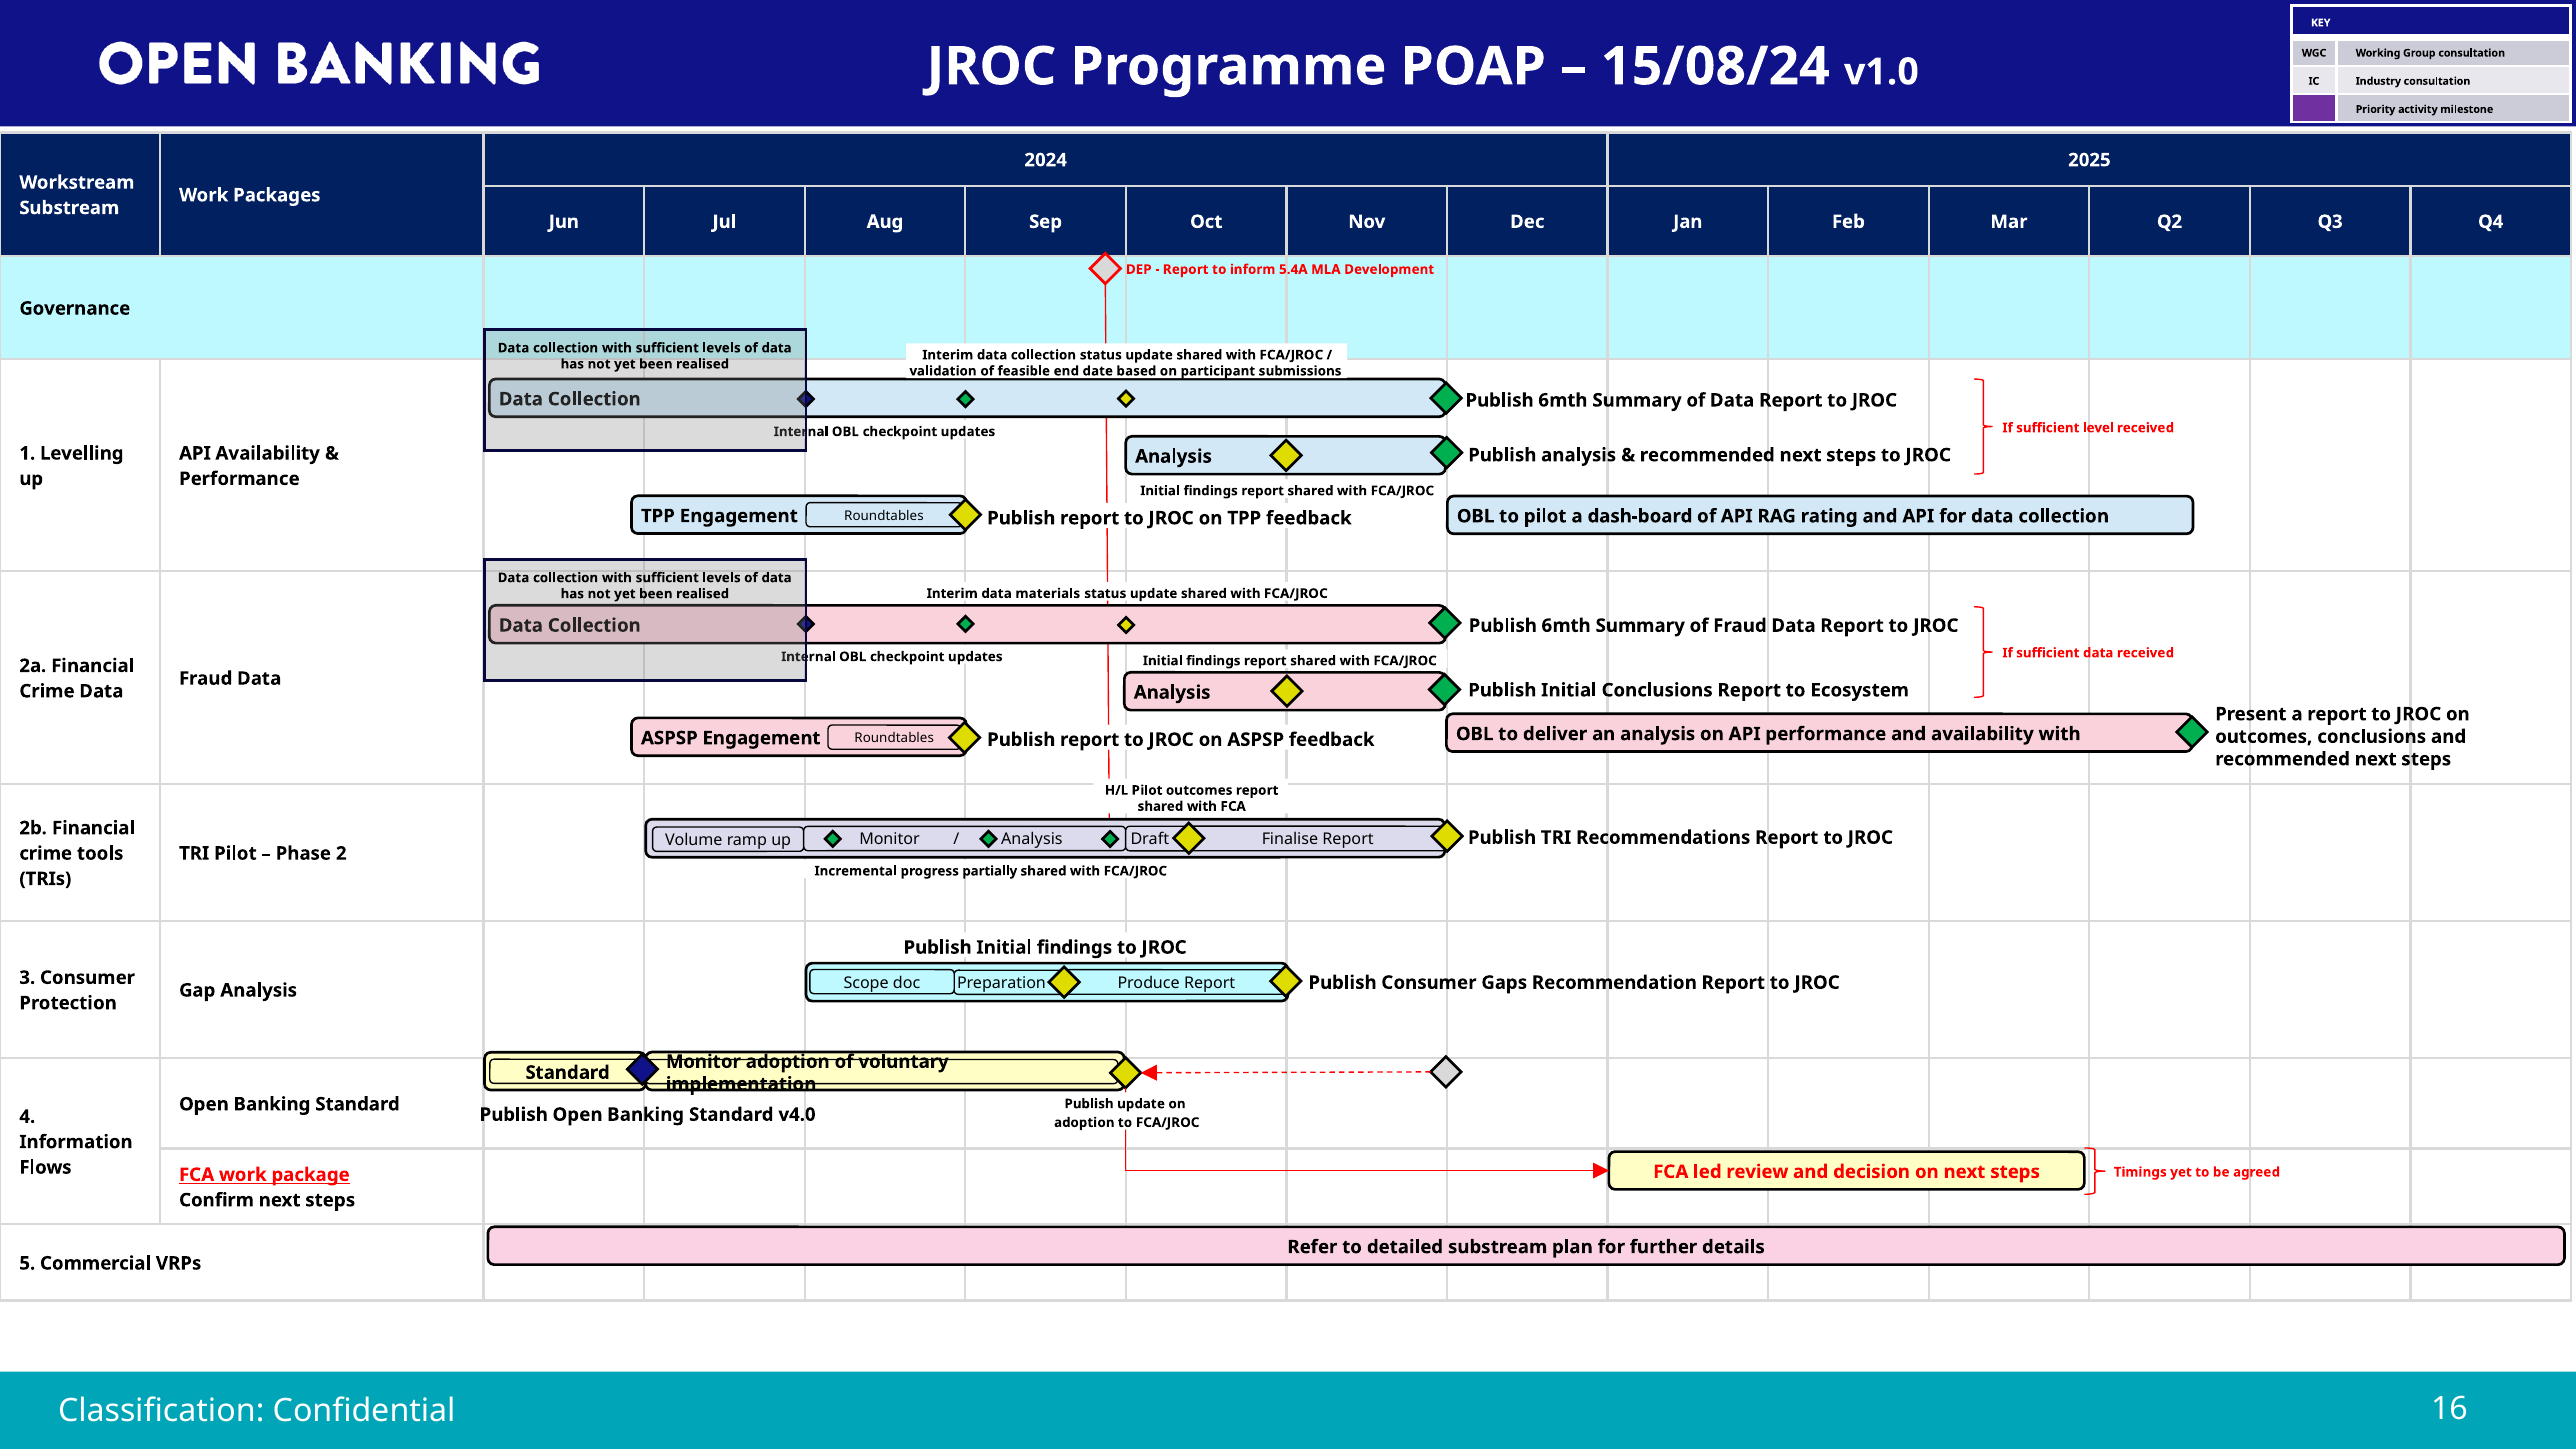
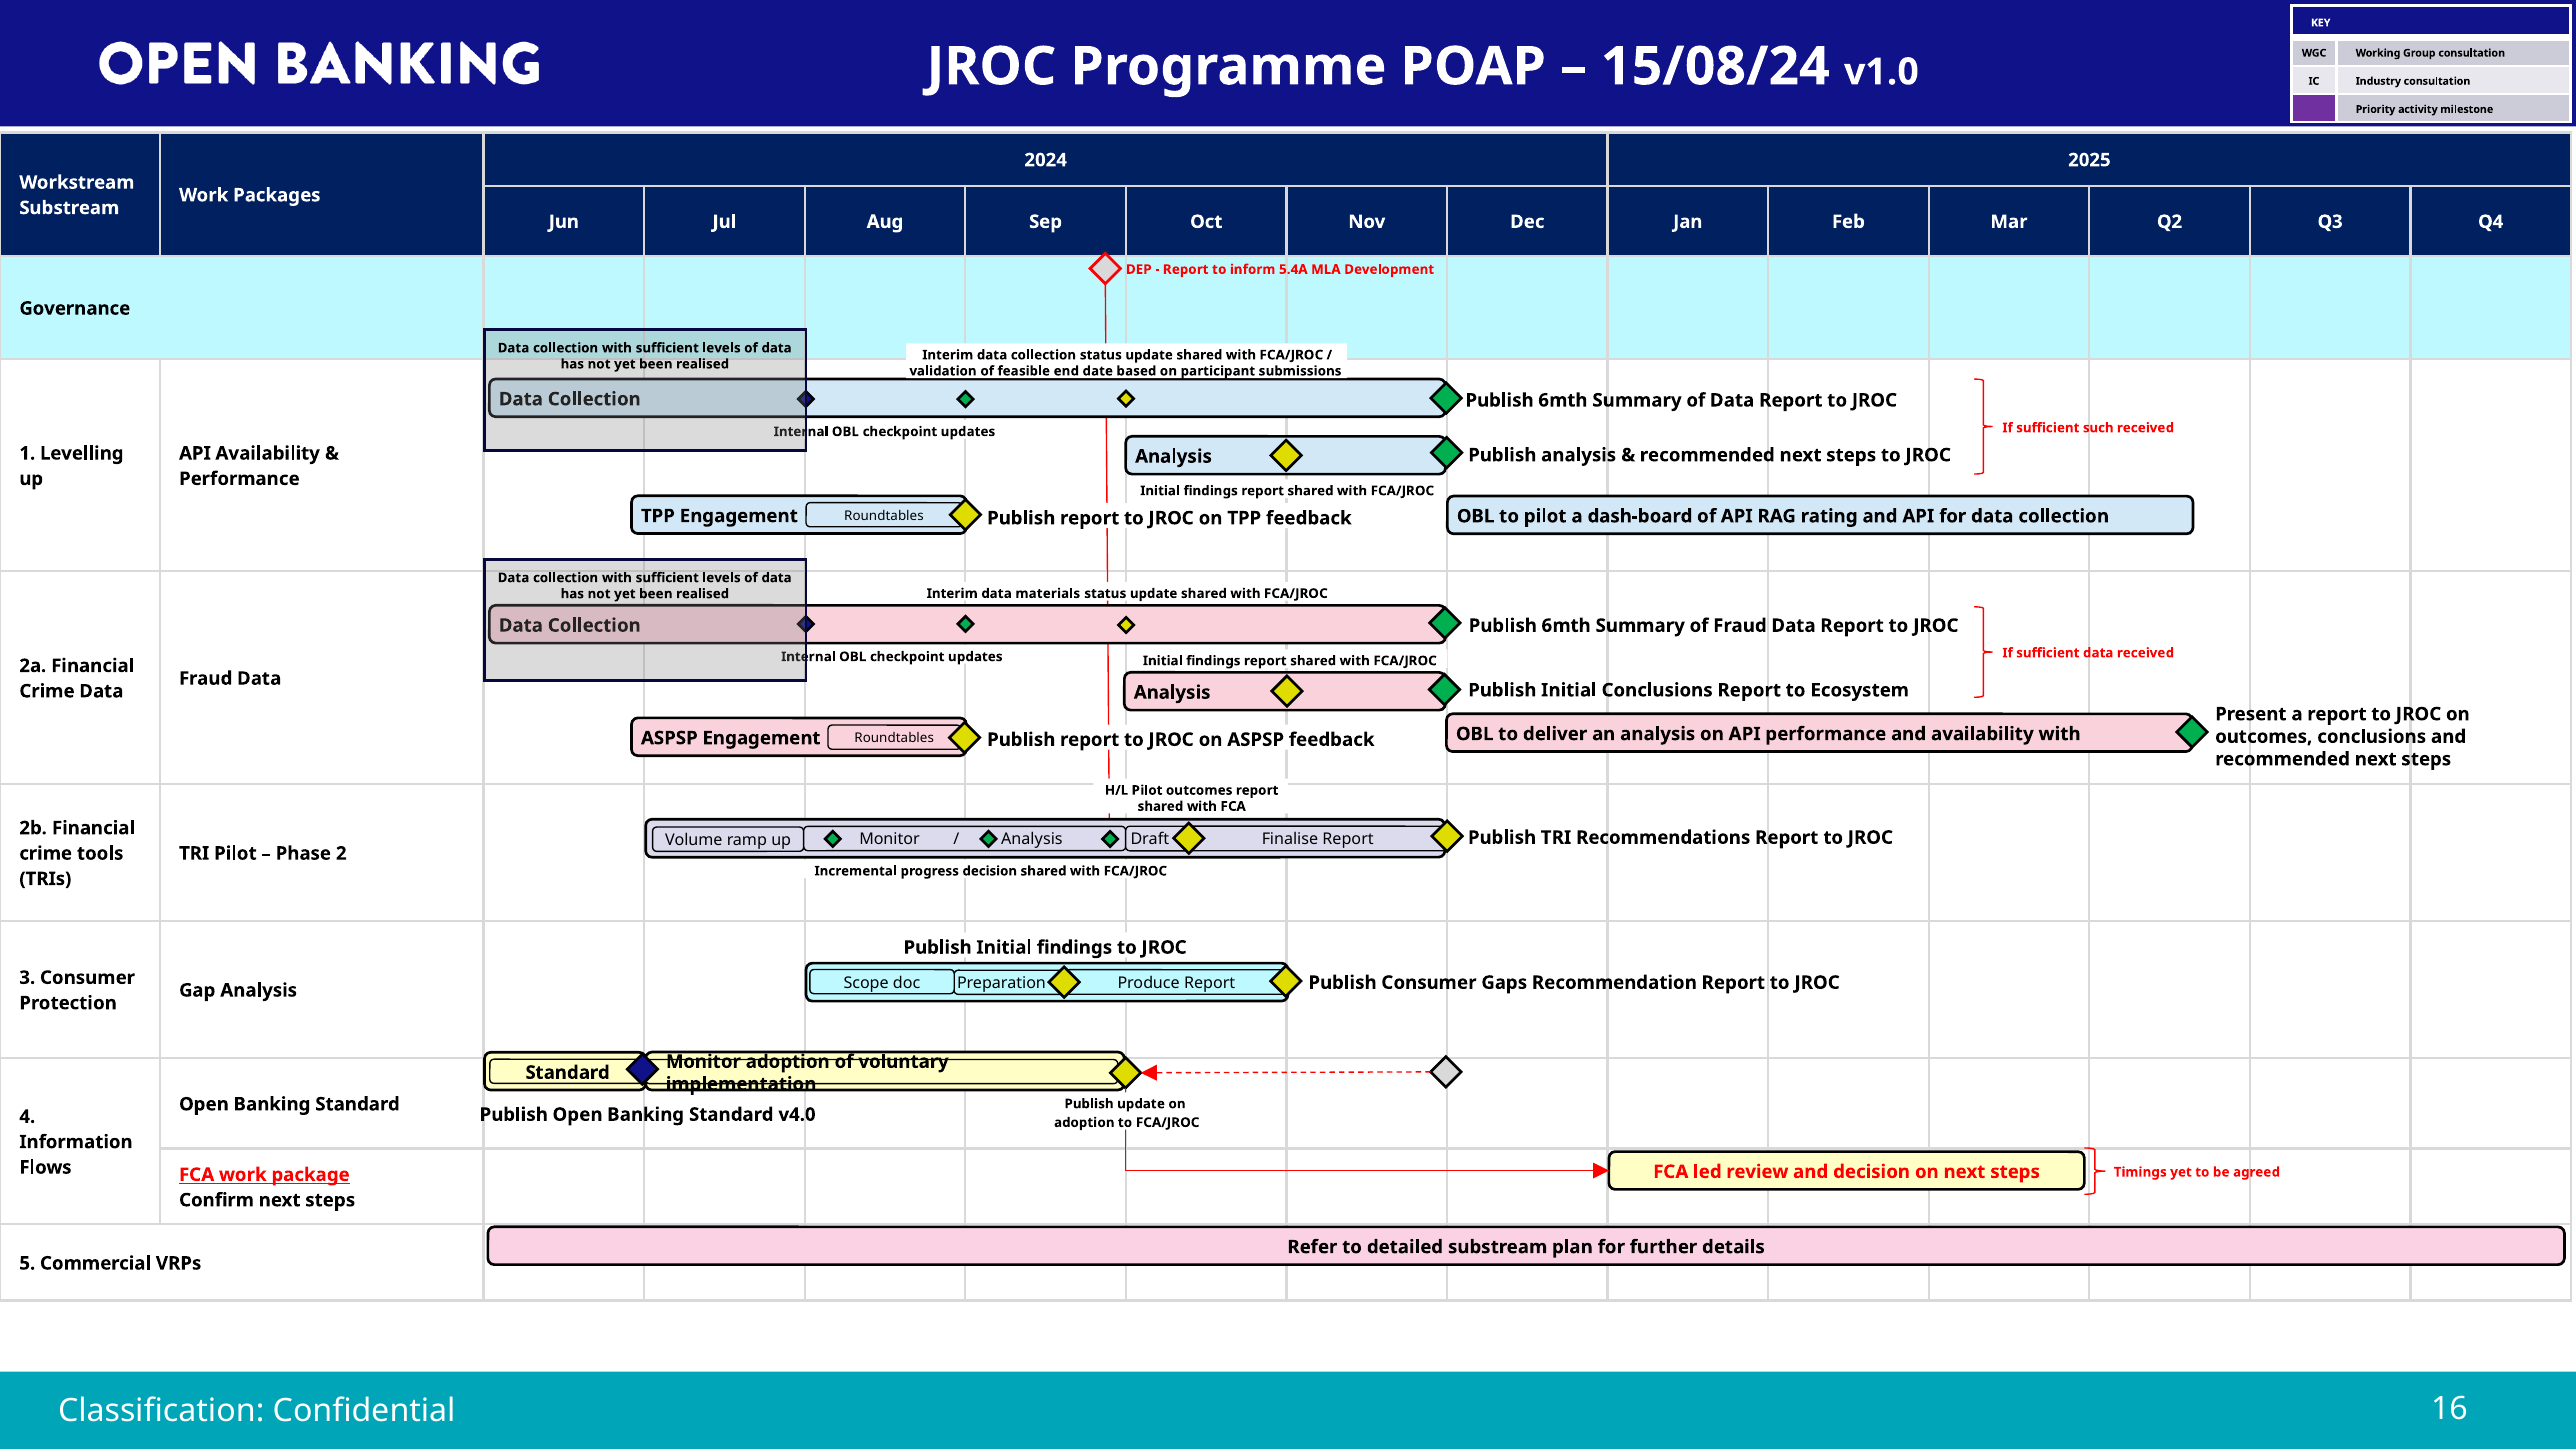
level: level -> such
progress partially: partially -> decision
